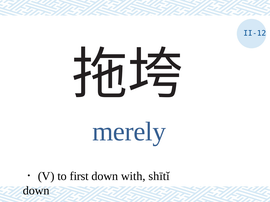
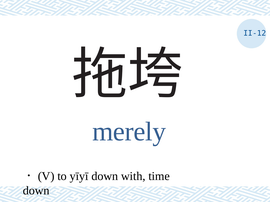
first: first -> yīyī
shītǐ: shītǐ -> time
